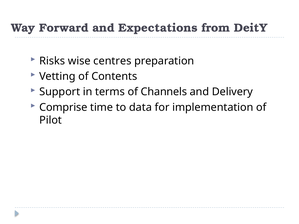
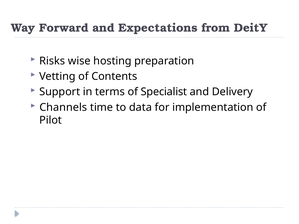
centres: centres -> hosting
Channels: Channels -> Specialist
Comprise: Comprise -> Channels
